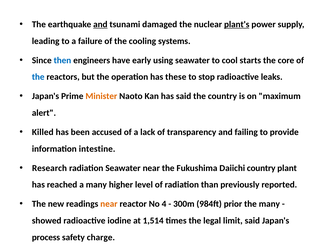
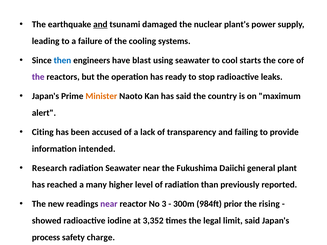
plant's underline: present -> none
early: early -> blast
the at (38, 77) colour: blue -> purple
these: these -> ready
Killed: Killed -> Citing
intestine: intestine -> intended
Daiichi country: country -> general
near at (109, 204) colour: orange -> purple
4: 4 -> 3
the many: many -> rising
1,514: 1,514 -> 3,352
